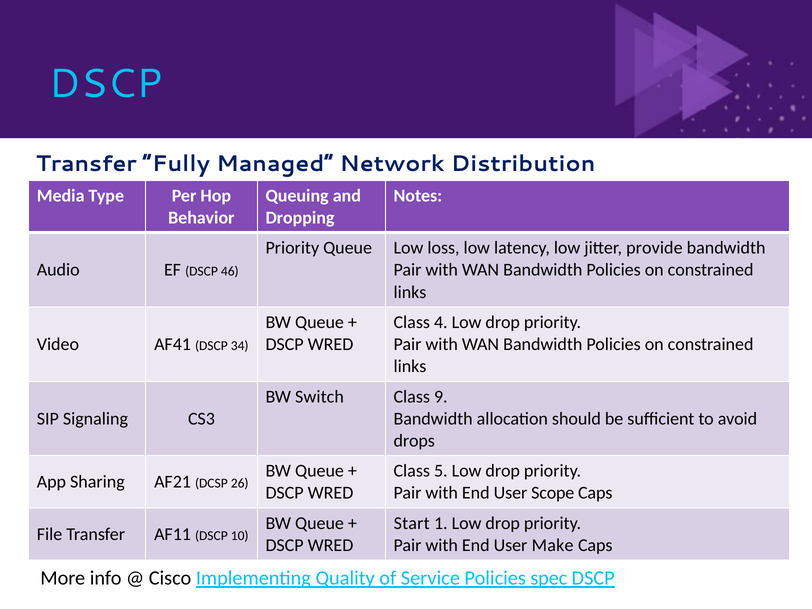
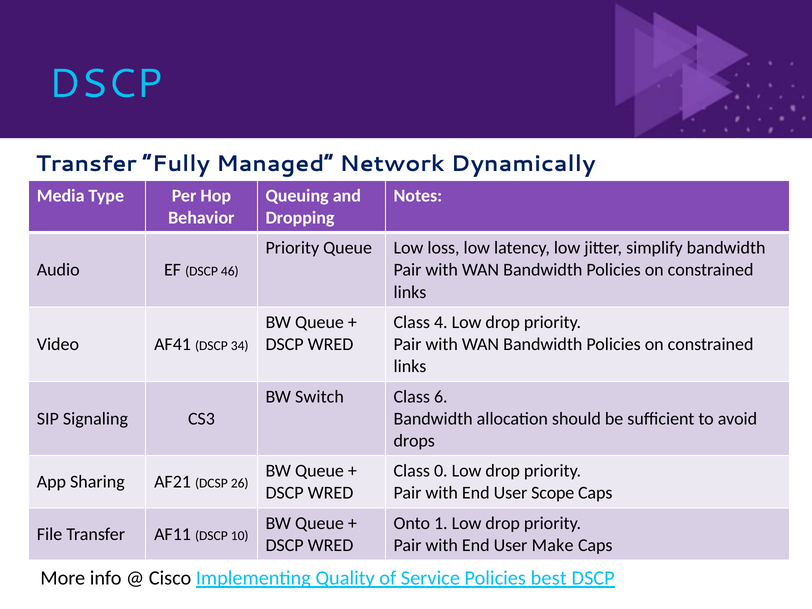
Distribution: Distribution -> Dynamically
provide: provide -> simplify
9: 9 -> 6
5: 5 -> 0
Start: Start -> Onto
spec: spec -> best
